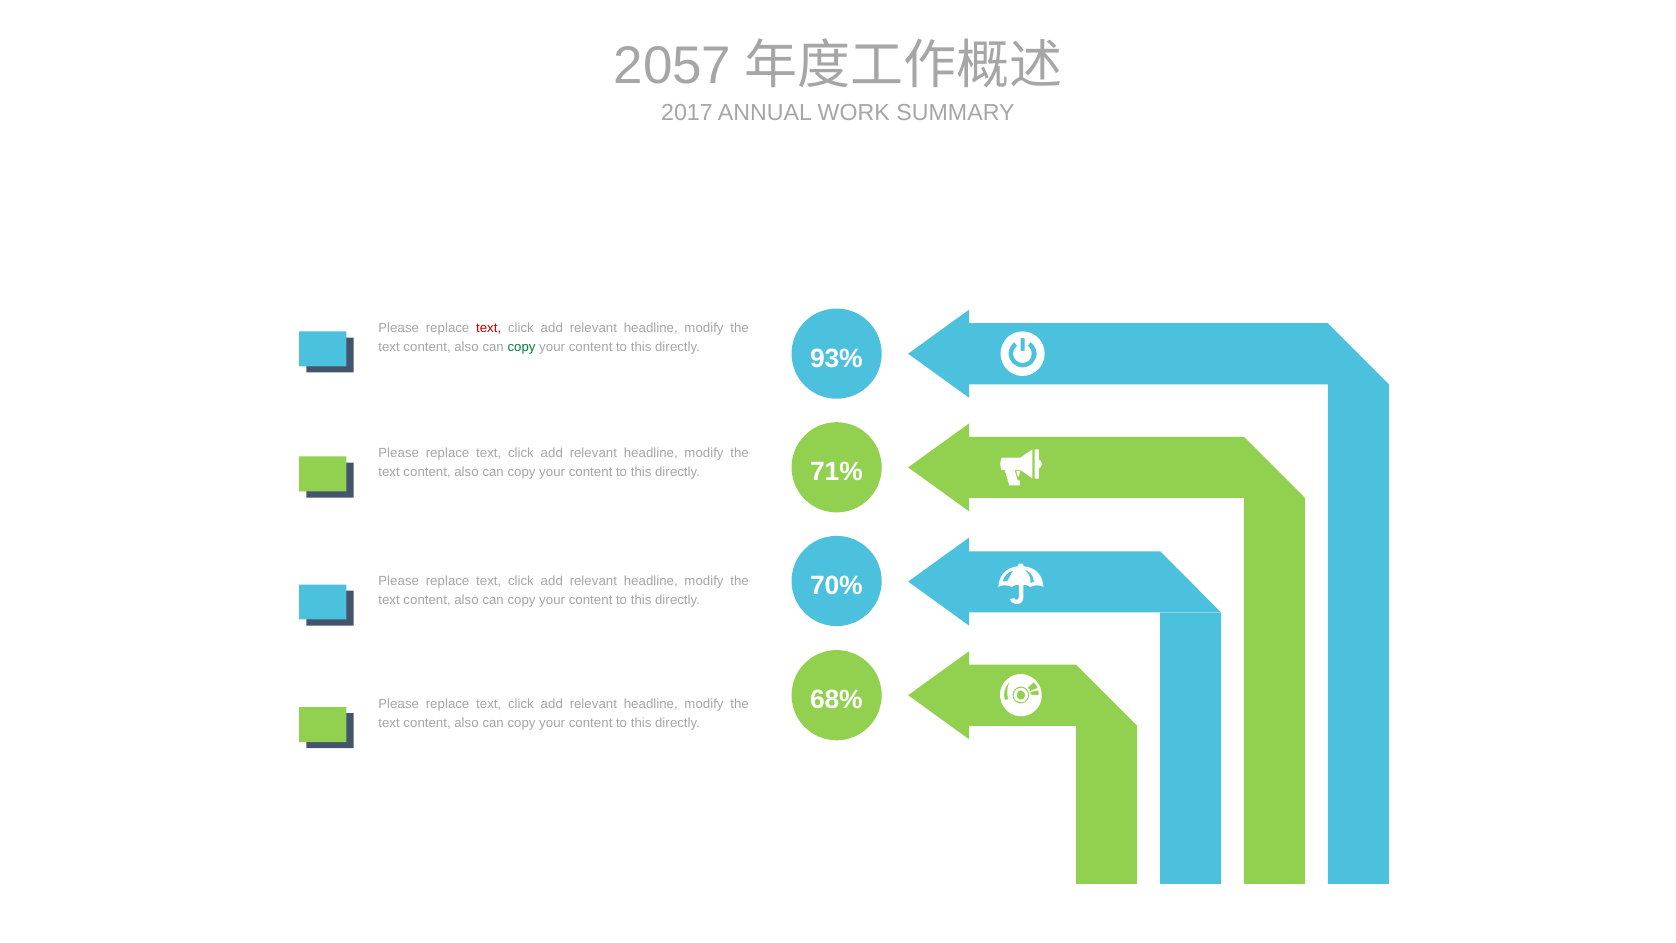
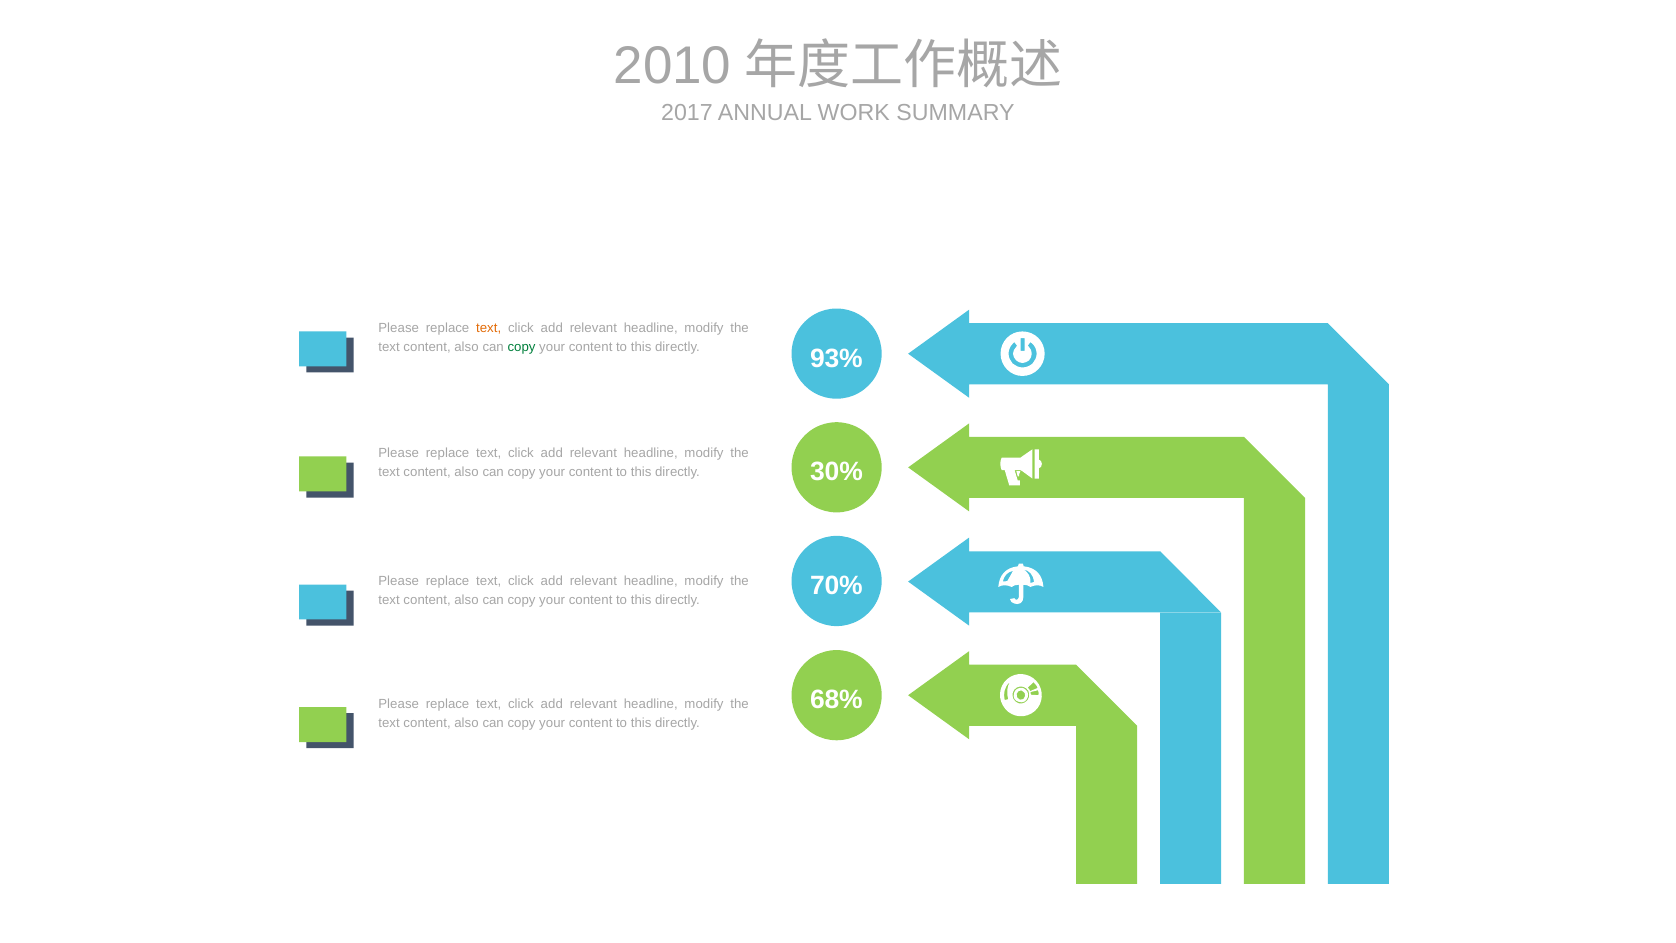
2057: 2057 -> 2010
text at (489, 328) colour: red -> orange
71%: 71% -> 30%
